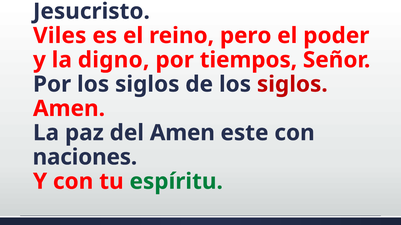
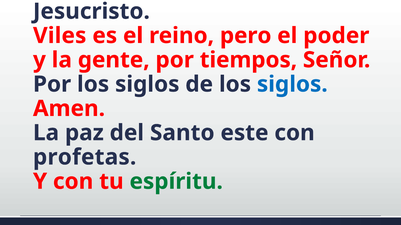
digno: digno -> gente
siglos at (292, 84) colour: red -> blue
del Amen: Amen -> Santo
naciones: naciones -> profetas
